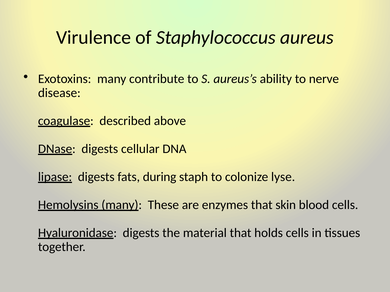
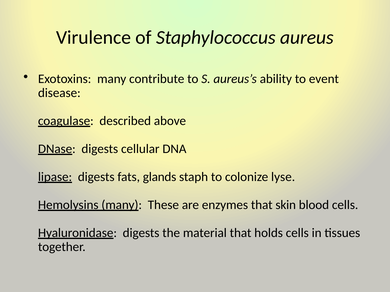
nerve: nerve -> event
during: during -> glands
